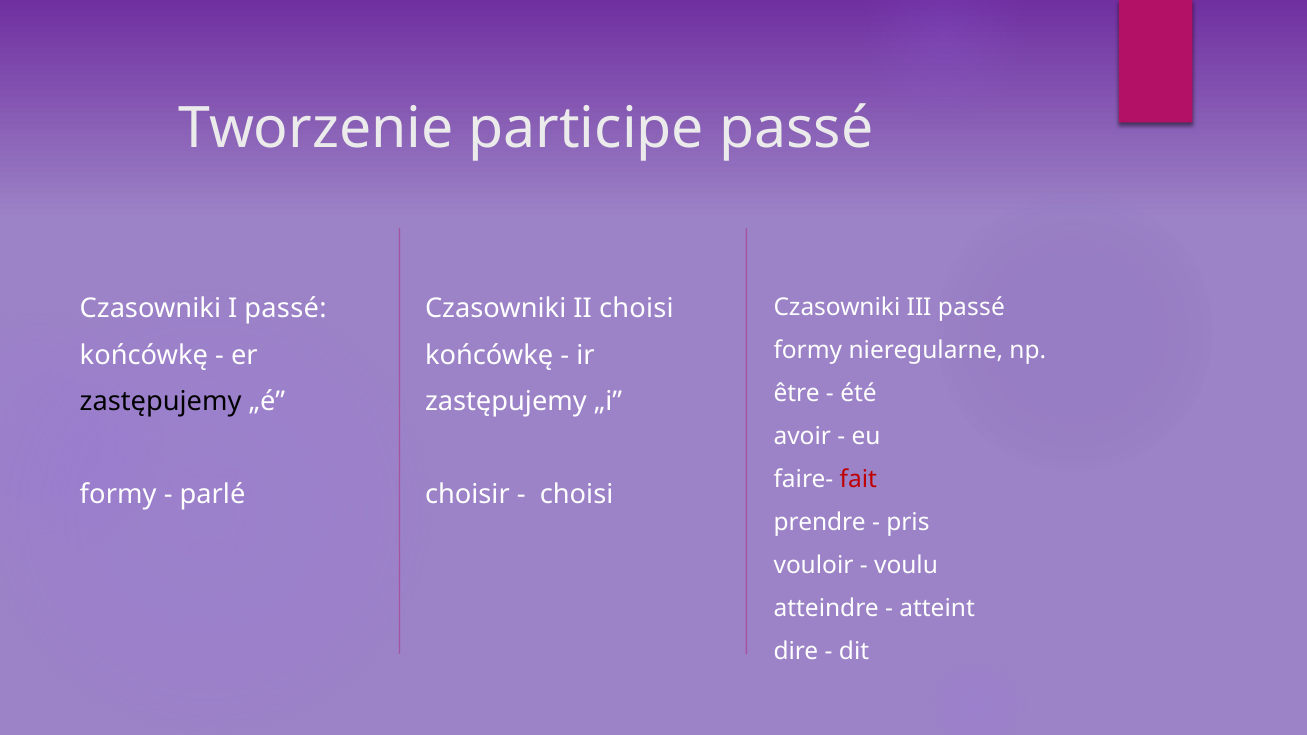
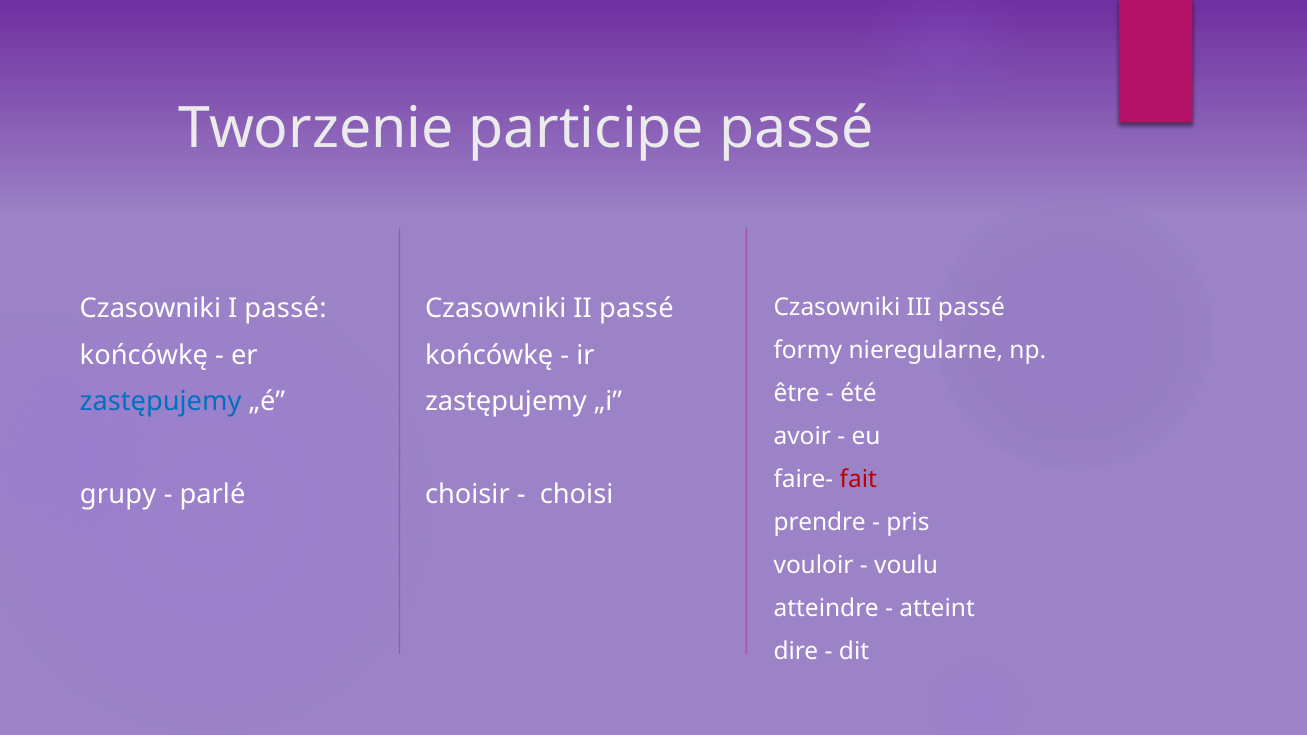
II choisi: choisi -> passé
zastępujemy at (161, 402) colour: black -> blue
formy at (118, 494): formy -> grupy
